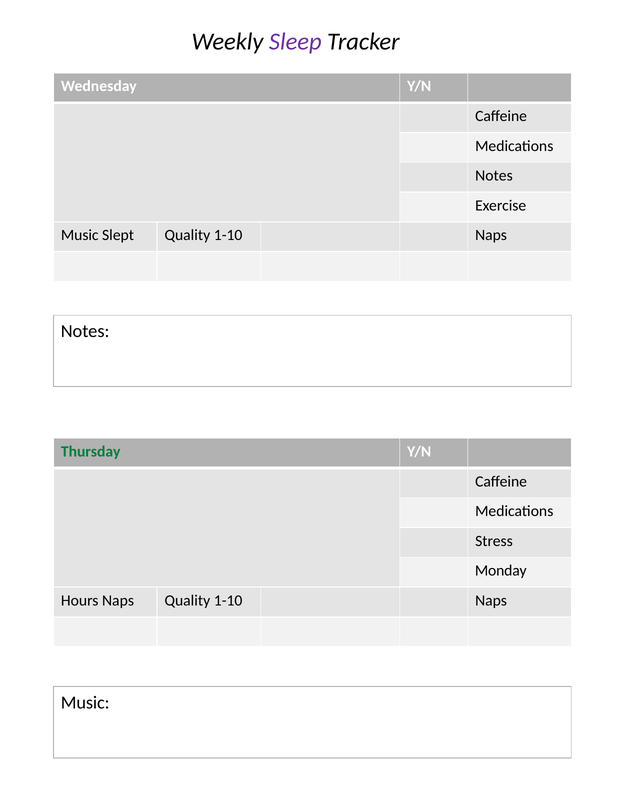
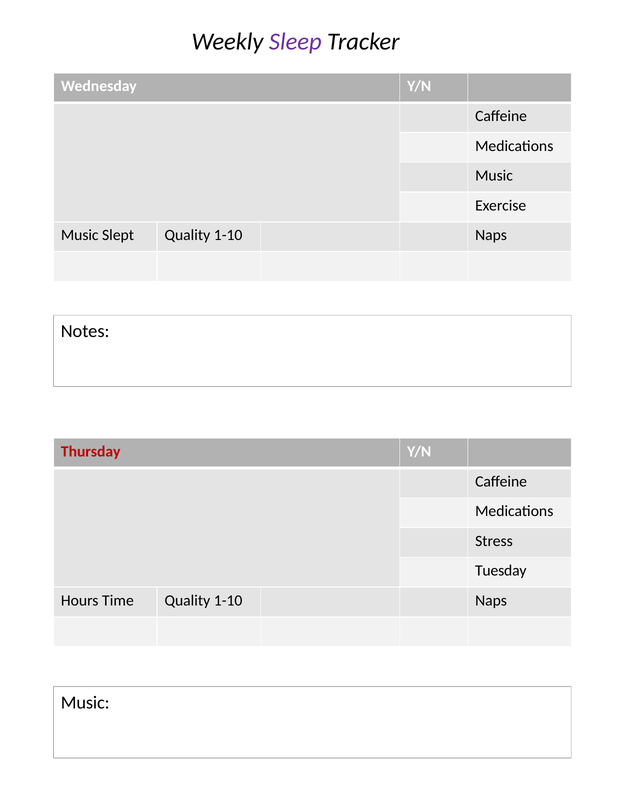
Notes at (494, 176): Notes -> Music
Thursday colour: green -> red
Monday: Monday -> Tuesday
Hours Naps: Naps -> Time
